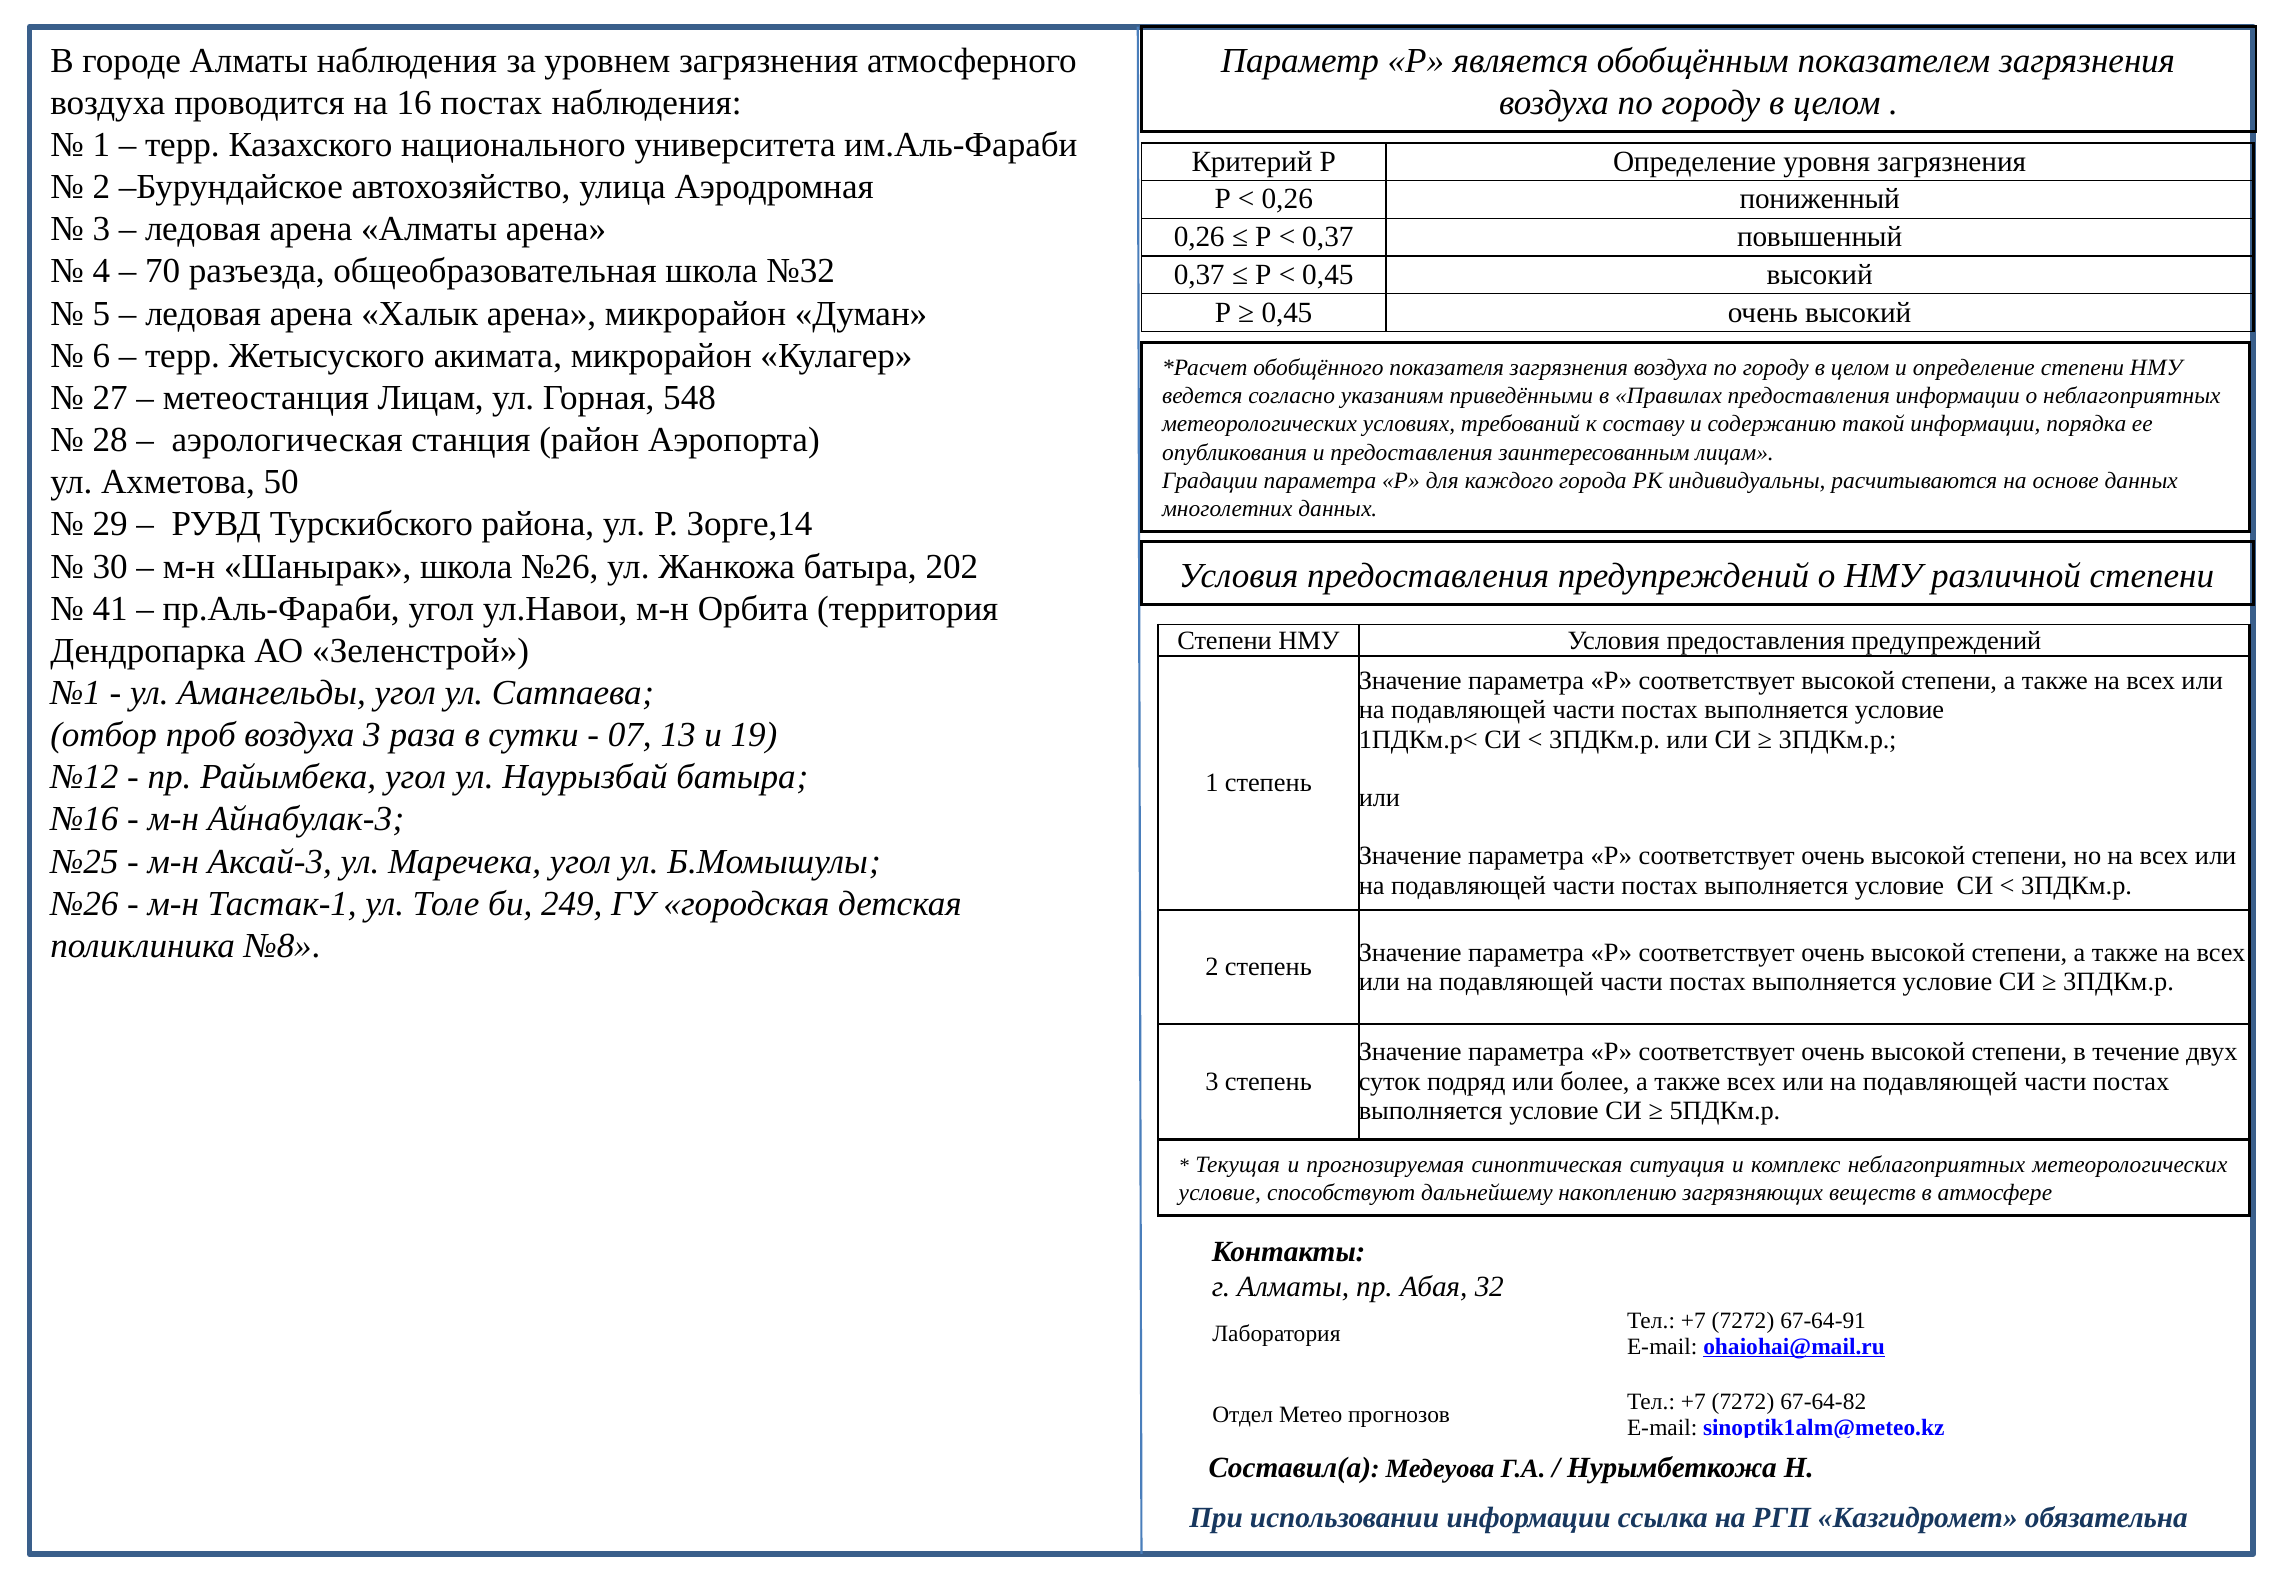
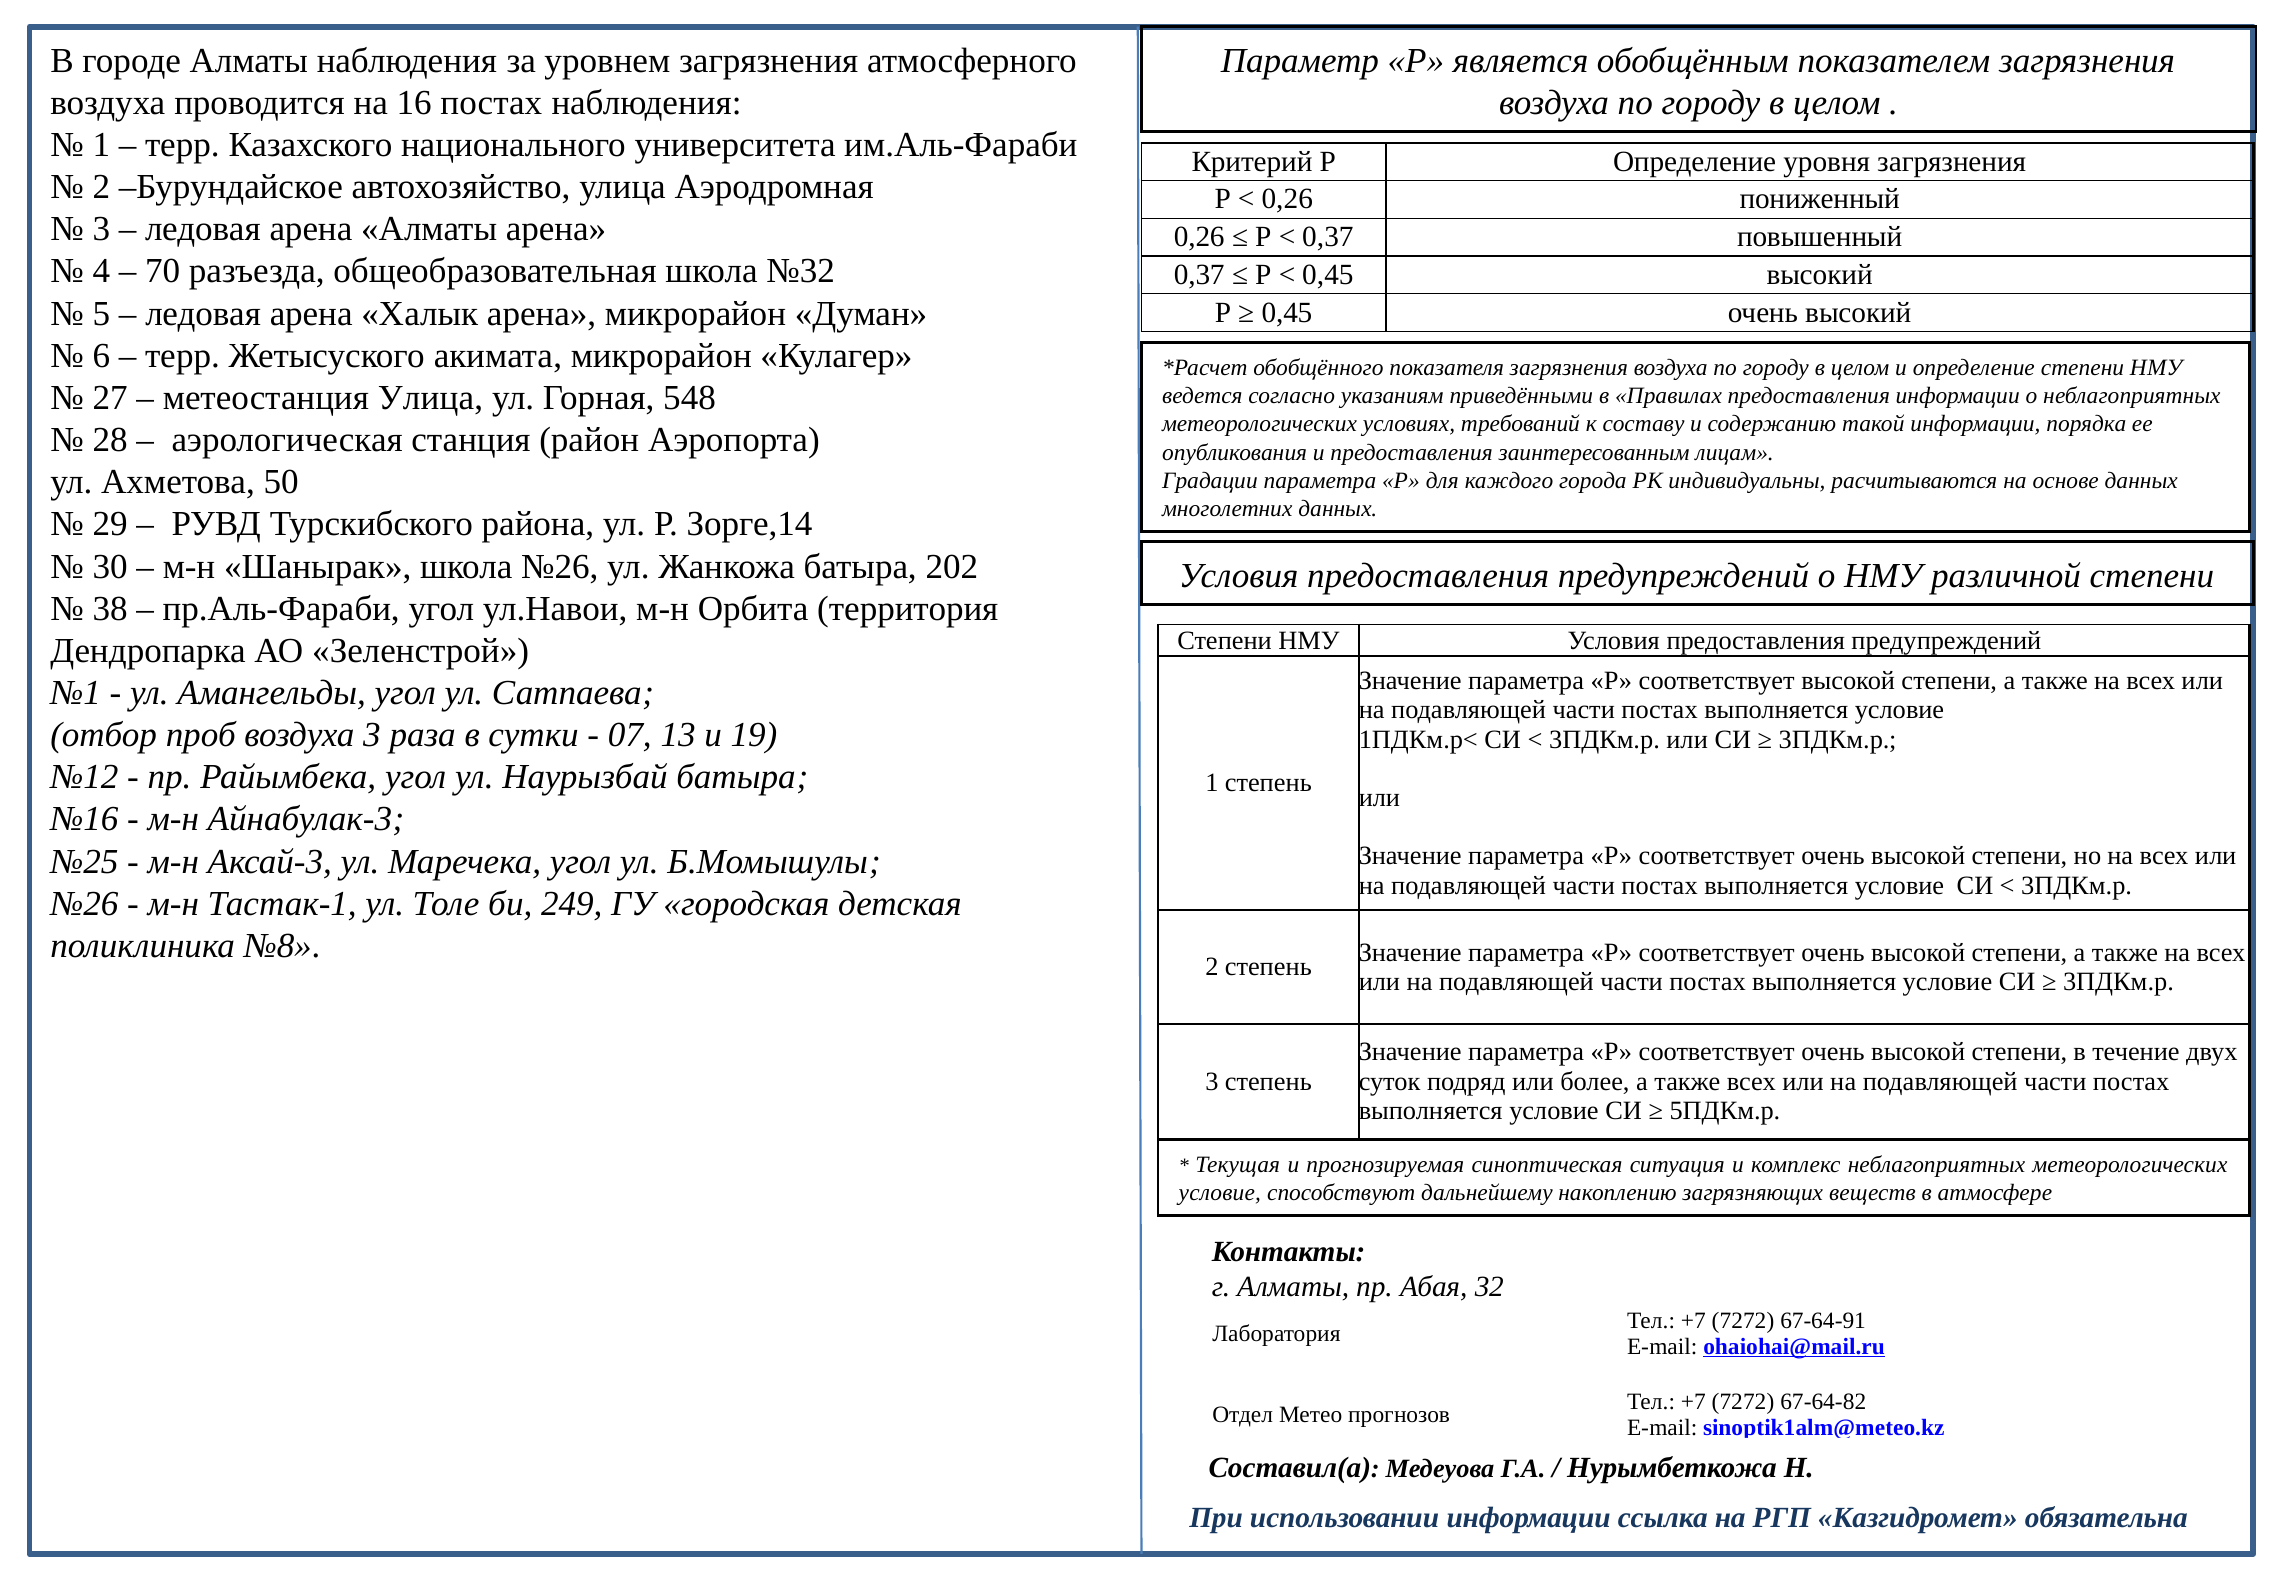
метеостанция Лицам: Лицам -> Улица
41: 41 -> 38
